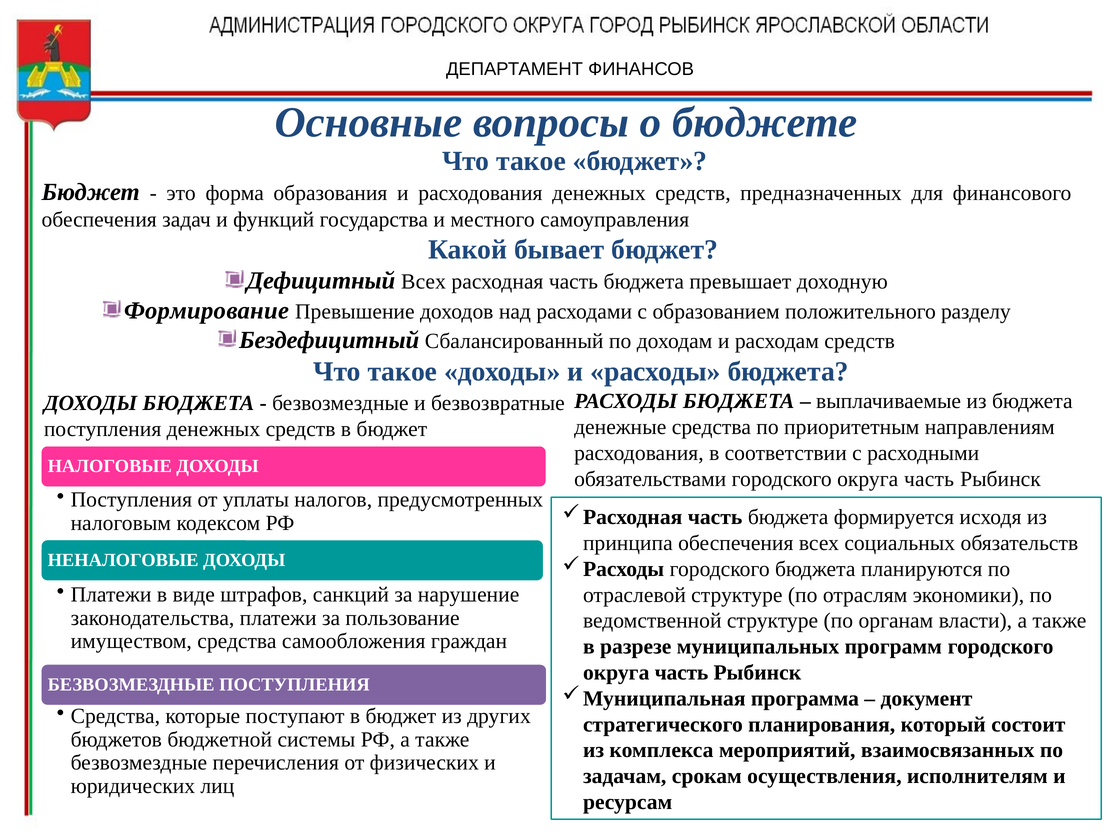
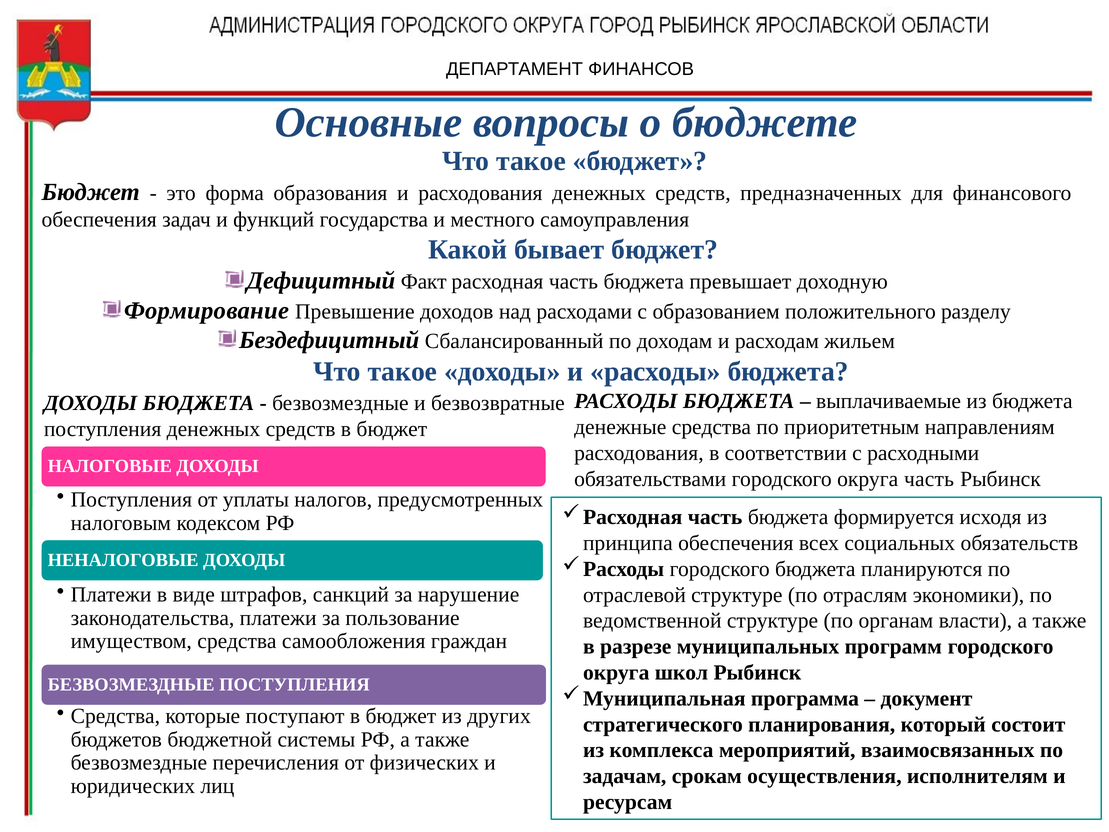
Дефицитный Всех: Всех -> Факт
расходам средств: средств -> жильем
часть at (681, 672): часть -> школ
